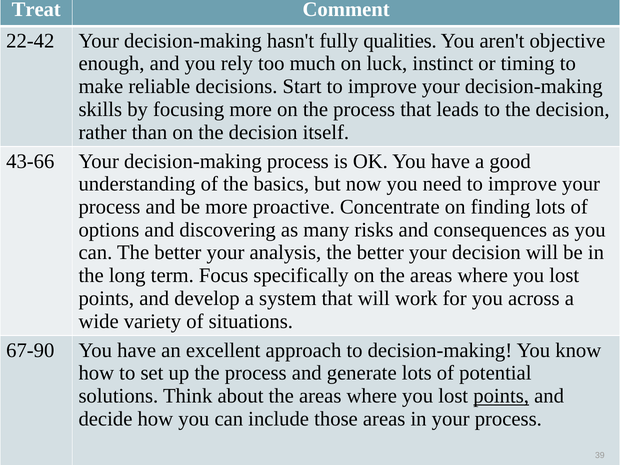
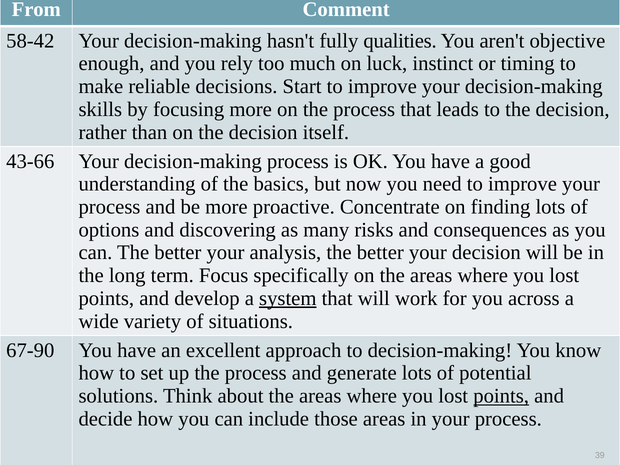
Treat: Treat -> From
22-42: 22-42 -> 58-42
system underline: none -> present
